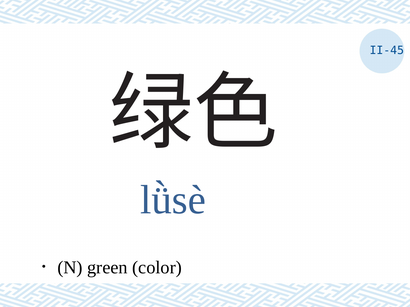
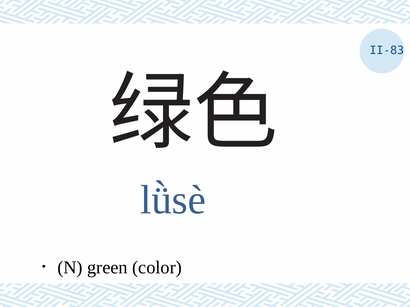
II-45: II-45 -> II-83
